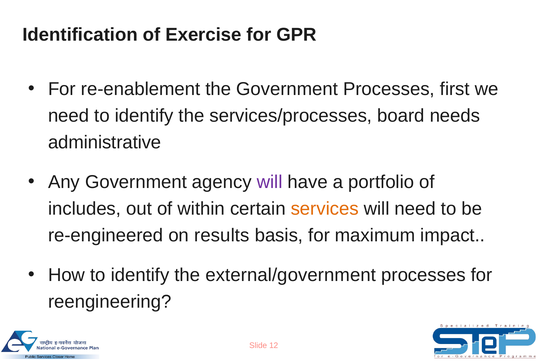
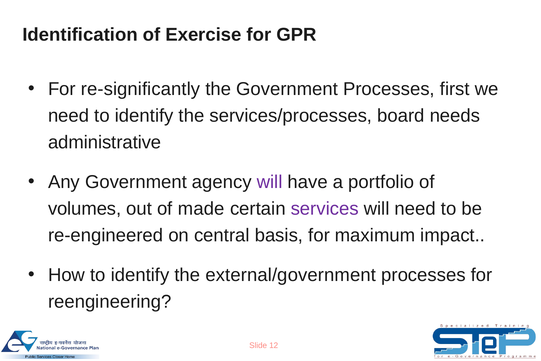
re-enablement: re-enablement -> re-significantly
includes: includes -> volumes
within: within -> made
services colour: orange -> purple
results: results -> central
